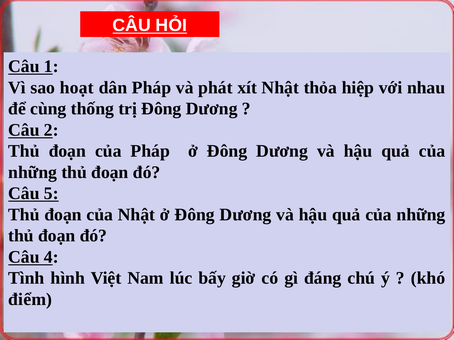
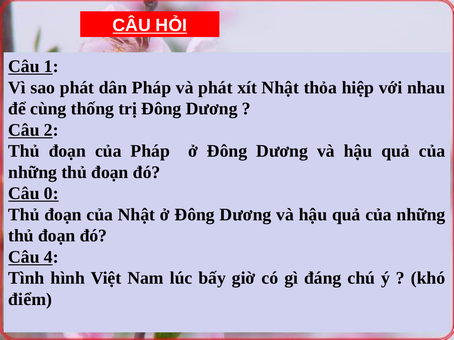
sao hoạt: hoạt -> phát
5: 5 -> 0
